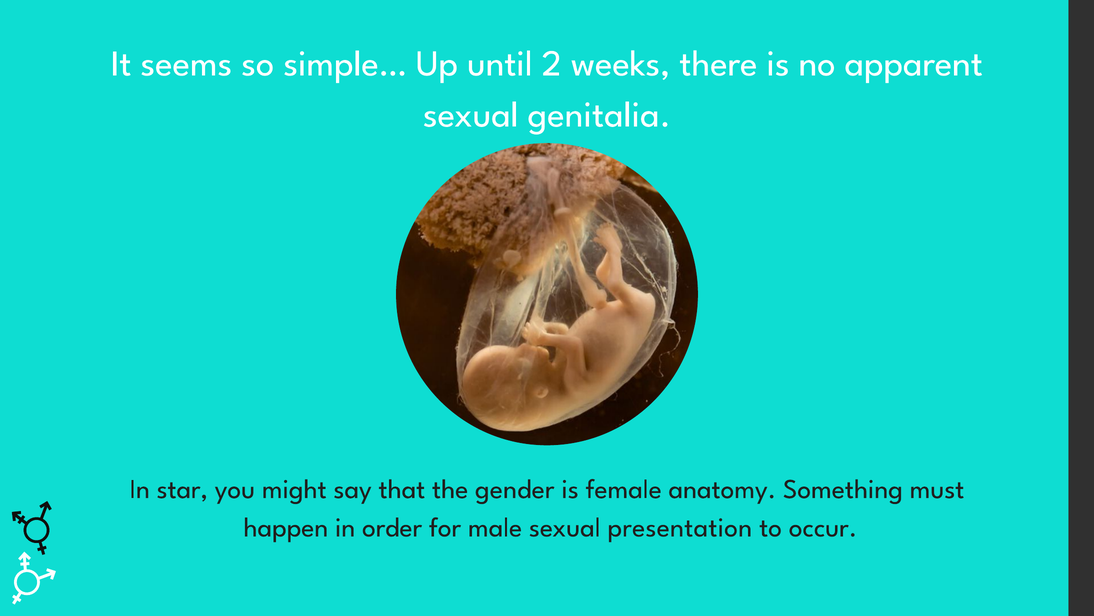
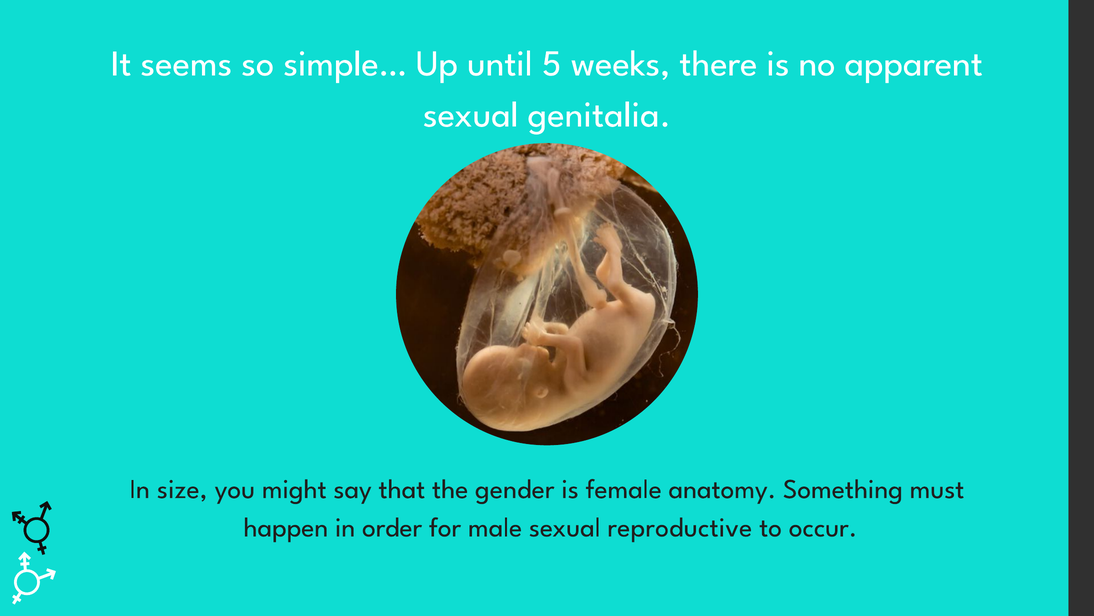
2: 2 -> 5
star: star -> size
presentation: presentation -> reproductive
